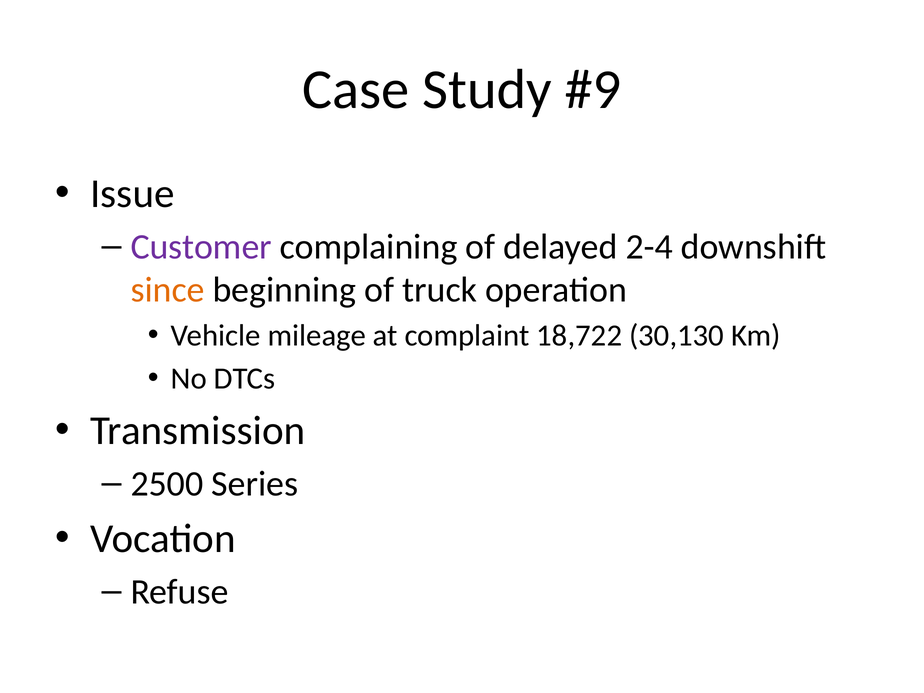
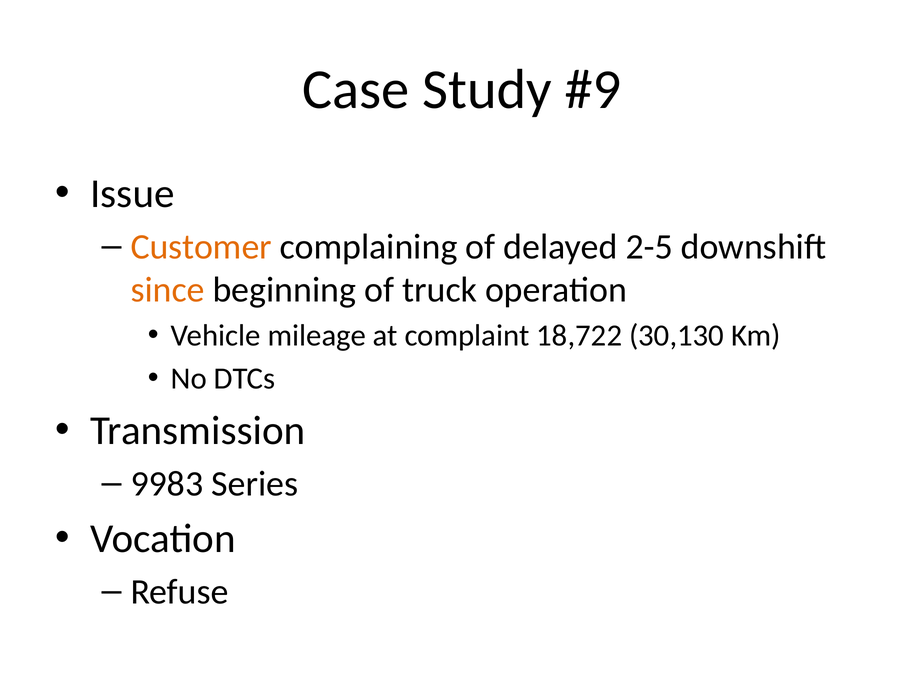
Customer colour: purple -> orange
2-4: 2-4 -> 2-5
2500: 2500 -> 9983
